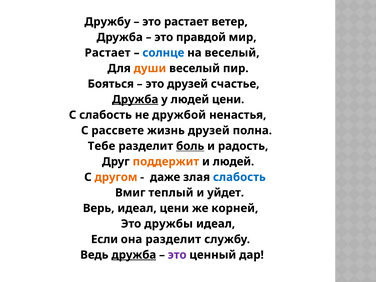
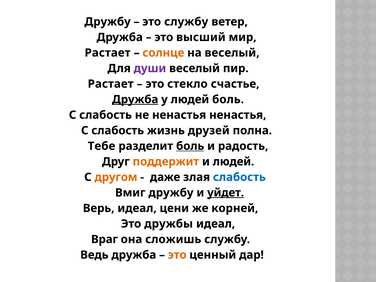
это растает: растает -> службу
правдой: правдой -> высший
солнце colour: blue -> orange
души colour: orange -> purple
Бояться at (111, 84): Бояться -> Растает
это друзей: друзей -> стекло
людей цени: цени -> боль
не дружбой: дружбой -> ненастья
рассвете at (118, 131): рассвете -> слабость
Вмиг теплый: теплый -> дружбу
уйдет underline: none -> present
Если: Если -> Враг
она разделит: разделит -> сложишь
дружба at (134, 255) underline: present -> none
это at (177, 255) colour: purple -> orange
